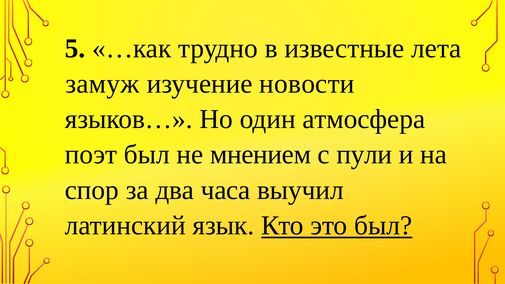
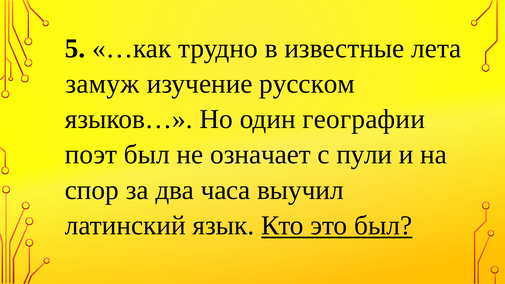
новости: новости -> русском
атмосфера: атмосфера -> географии
мнением: мнением -> означает
